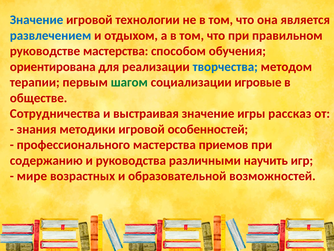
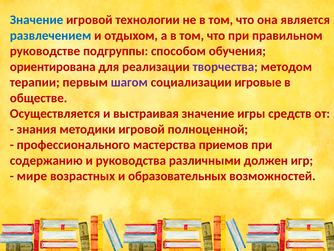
руководстве мастерства: мастерства -> подгруппы
творчества colour: blue -> purple
шагом colour: green -> purple
Сотрудничества: Сотрудничества -> Осуществляется
рассказ: рассказ -> средств
особенностей: особенностей -> полноценной
научить: научить -> должен
образовательной: образовательной -> образовательных
